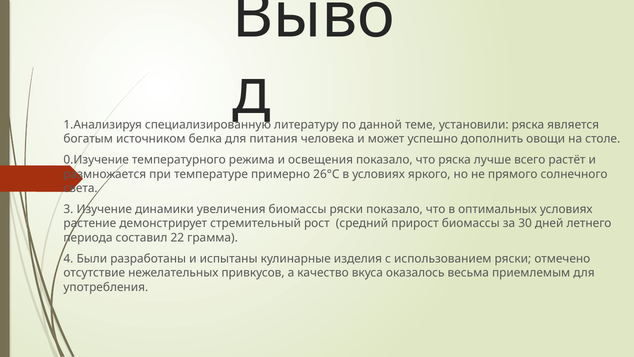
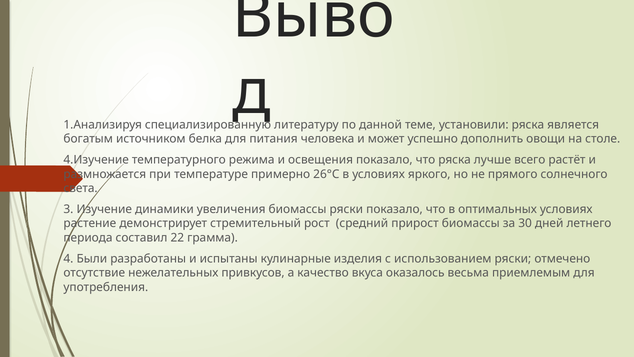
0.Изучение: 0.Изучение -> 4.Изучение
